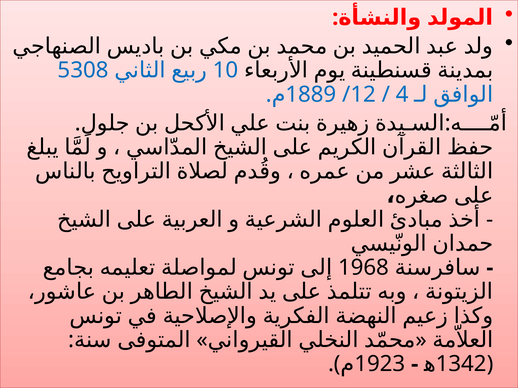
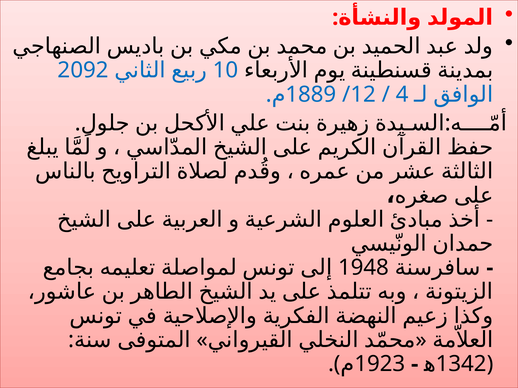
5308: 5308 -> 2092
1968: 1968 -> 1948
